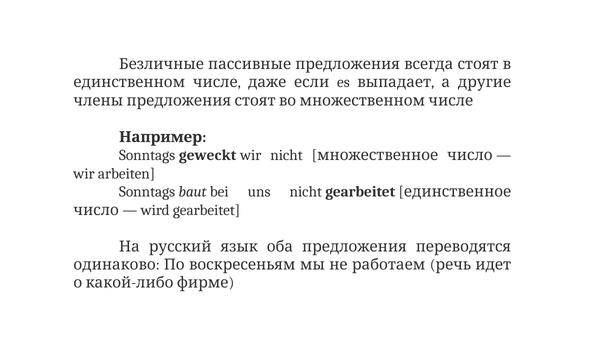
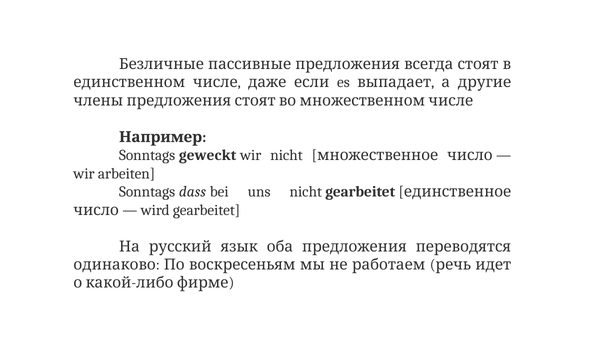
baut: baut -> dass
